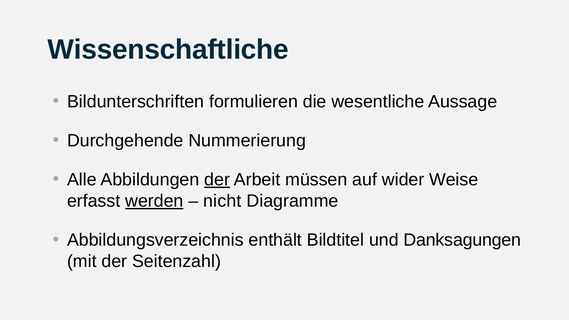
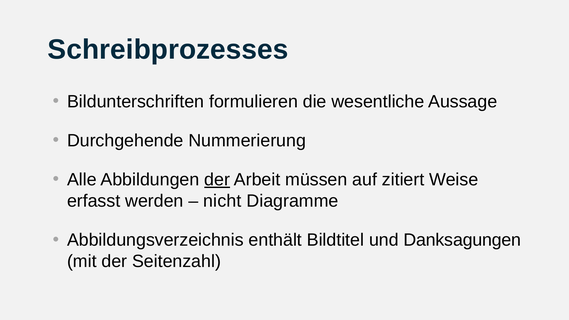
Wissenschaftliche: Wissenschaftliche -> Schreibprozesses
wider: wider -> zitiert
werden underline: present -> none
